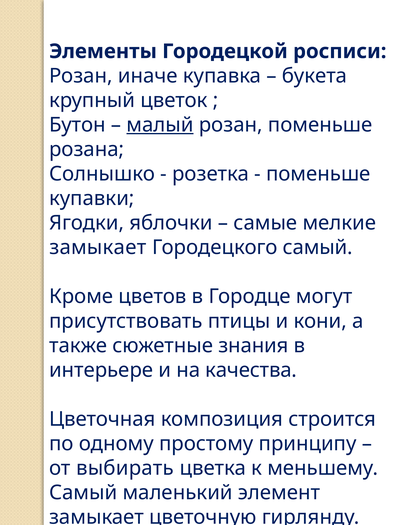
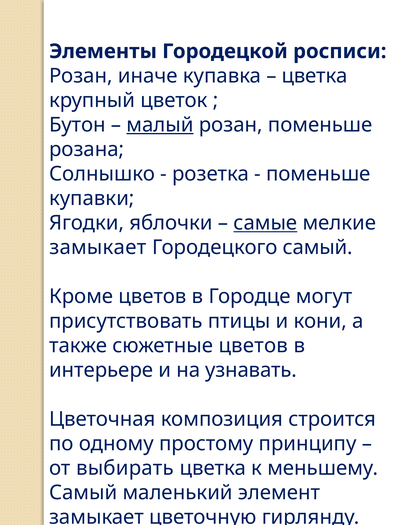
букета at (314, 76): букета -> цветка
самые underline: none -> present
сюжетные знания: знания -> цветов
качества: качества -> узнавать
